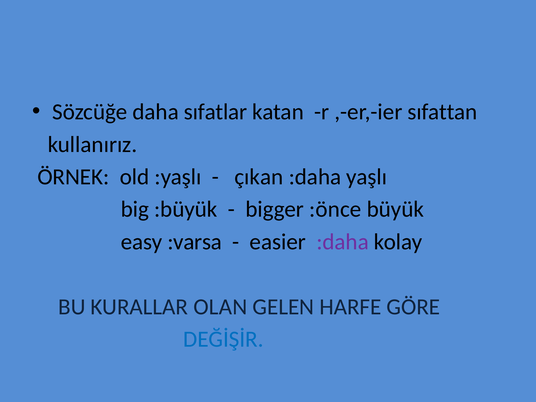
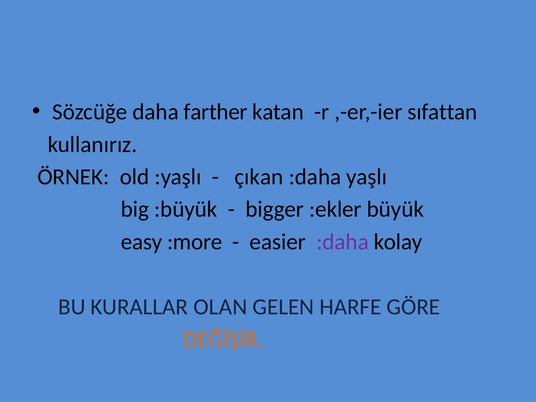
sıfatlar: sıfatlar -> farther
:önce: :önce -> :ekler
:varsa: :varsa -> :more
DEĞİŞİR colour: blue -> orange
